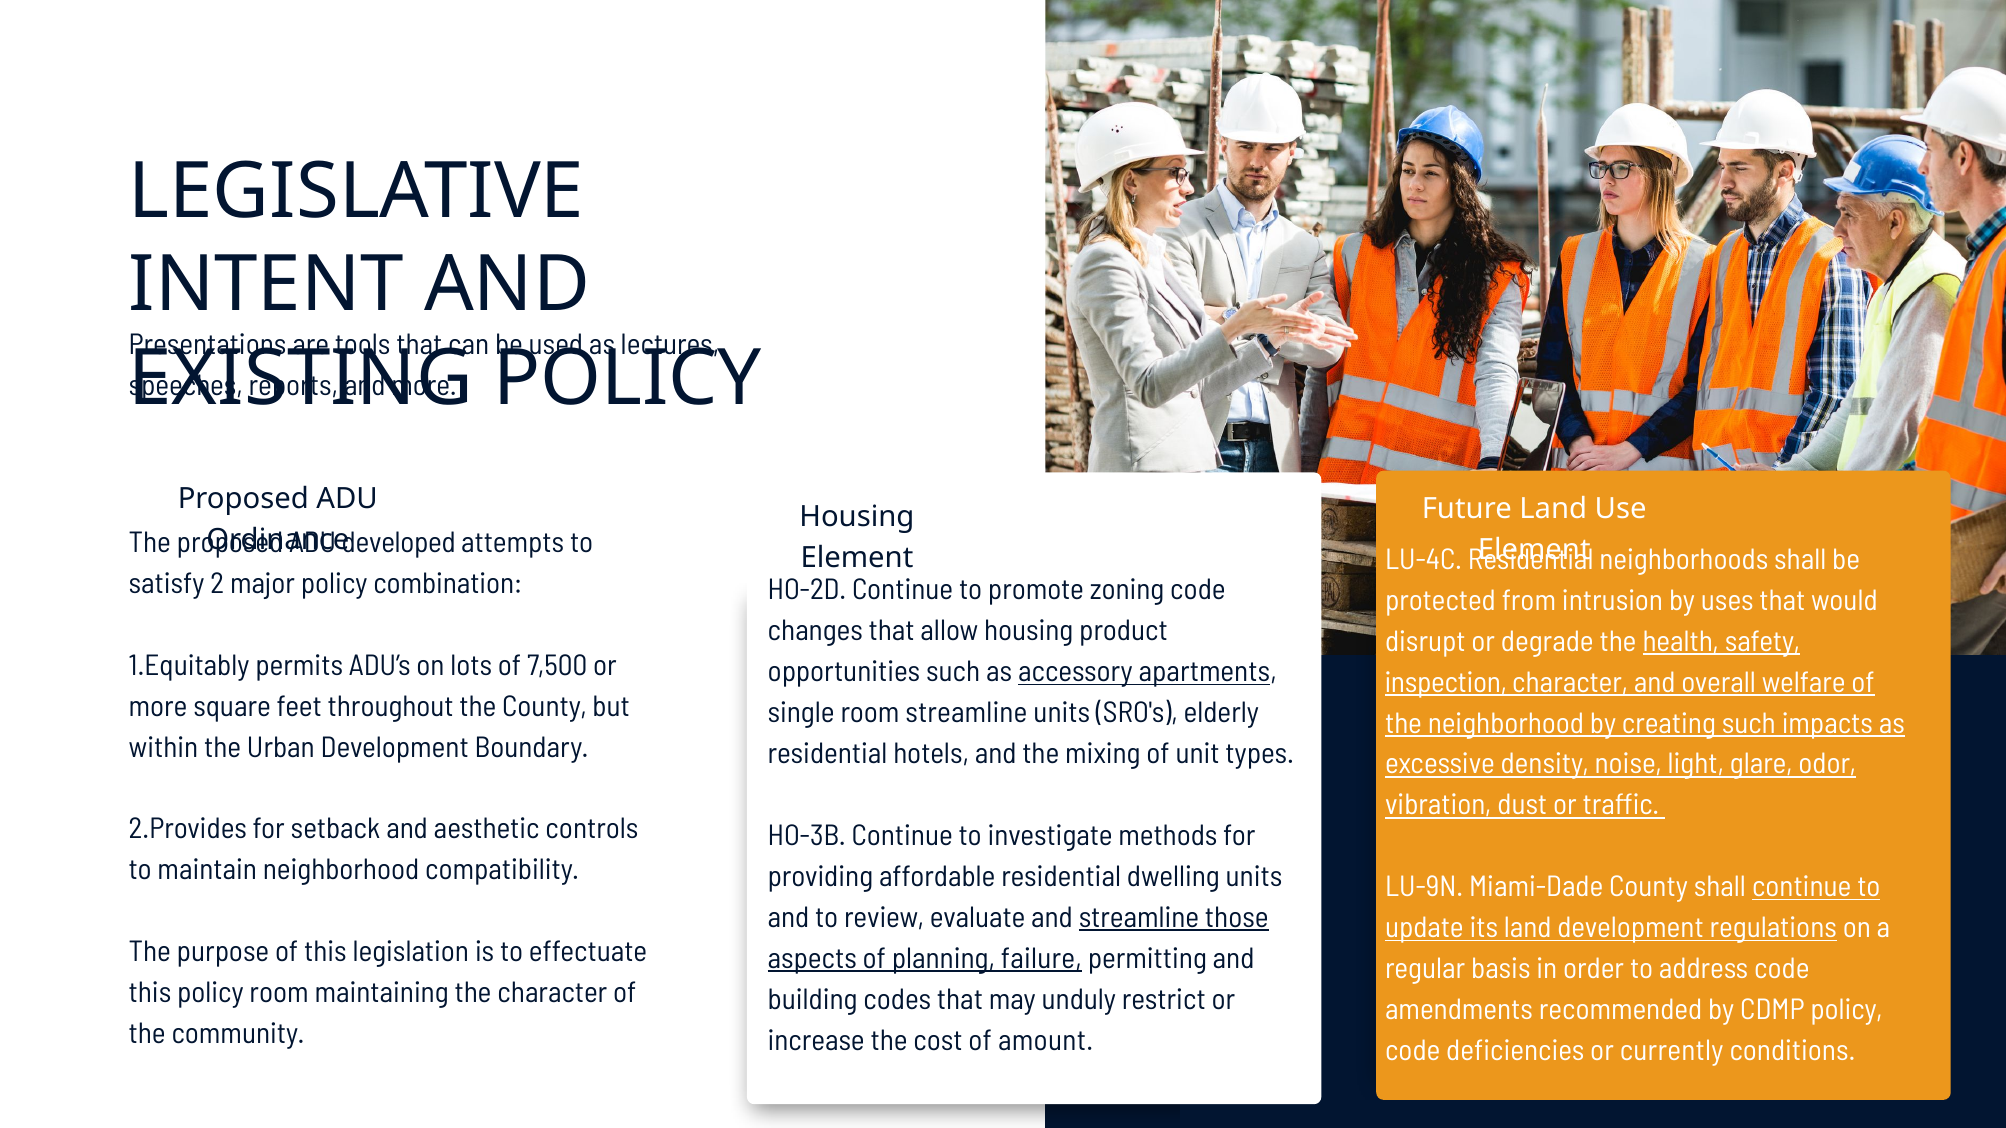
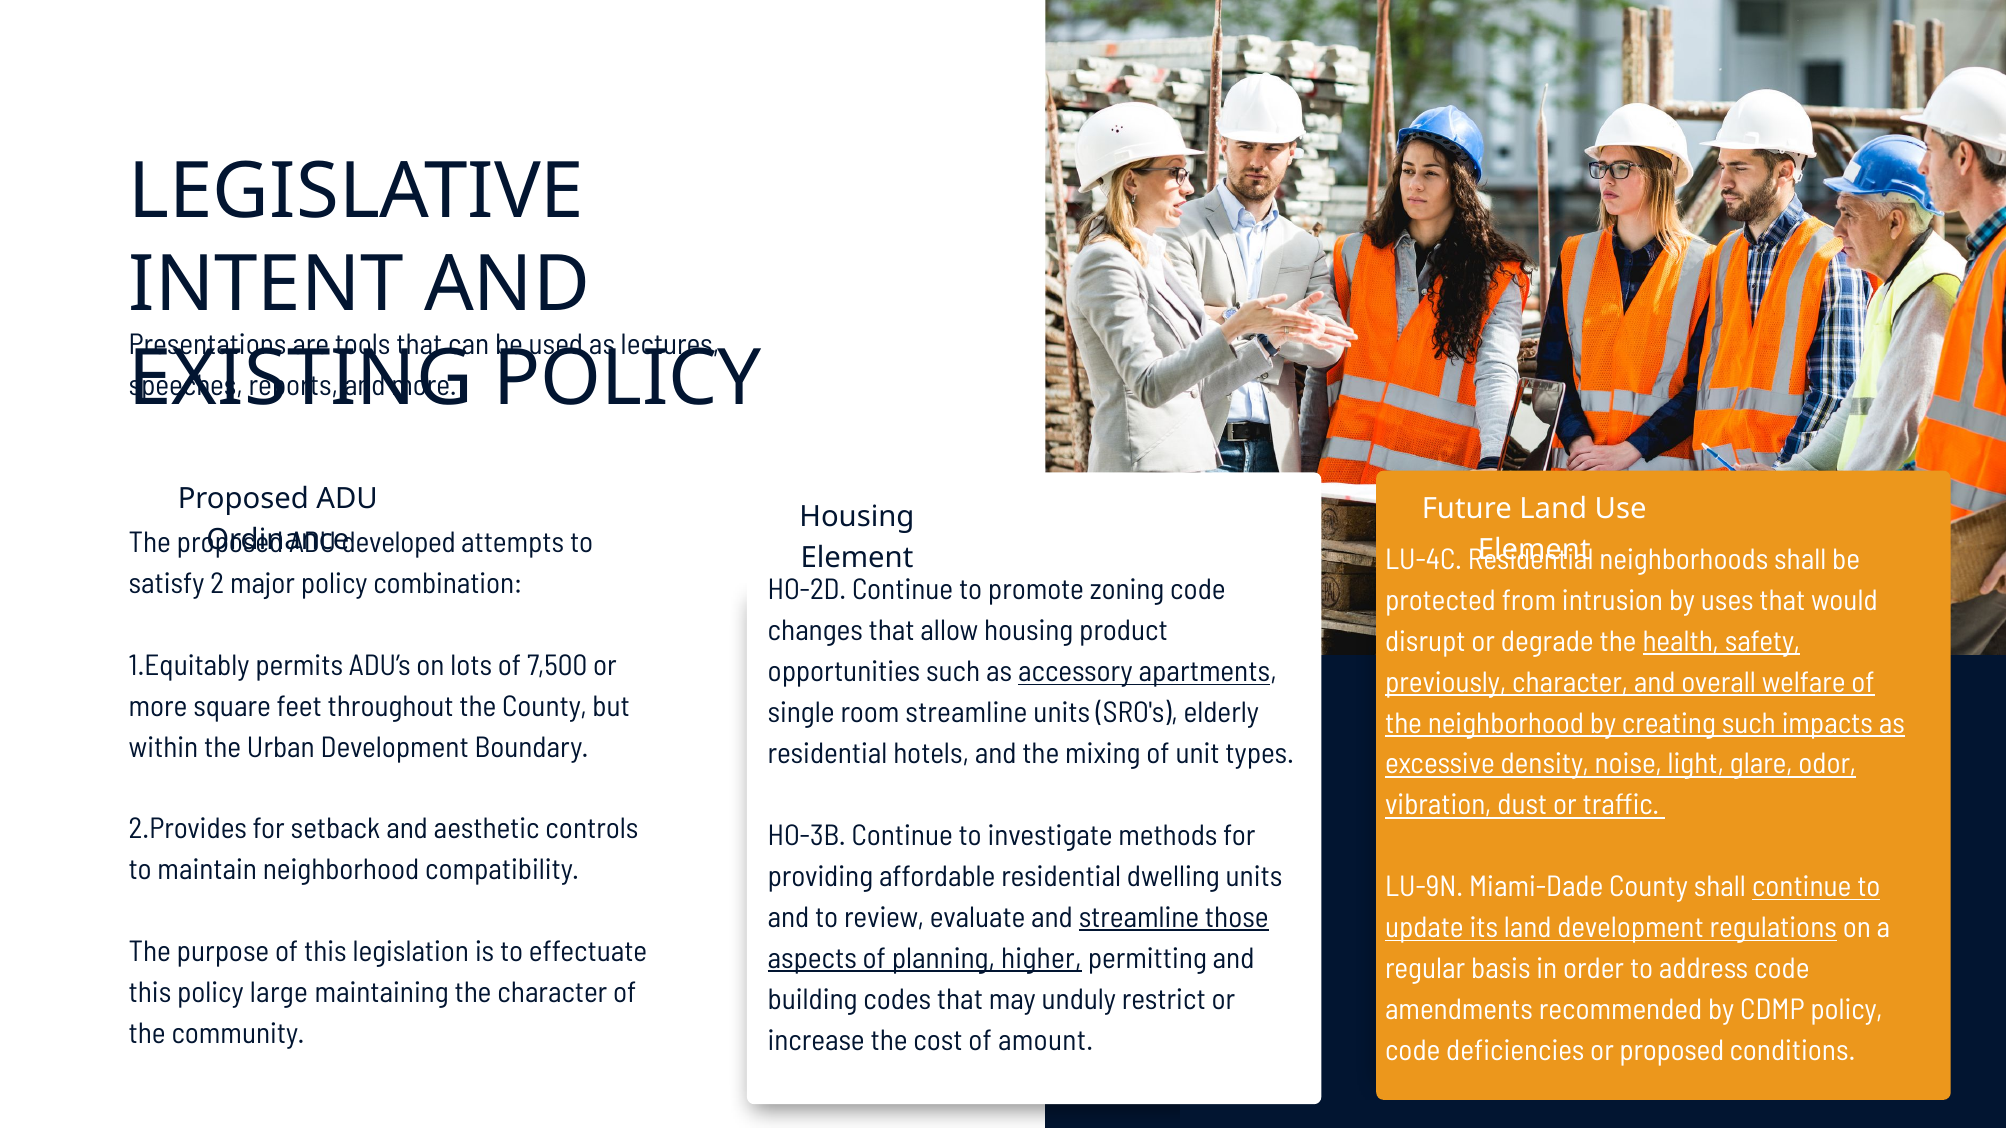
inspection: inspection -> previously
failure: failure -> higher
policy room: room -> large
or currently: currently -> proposed
